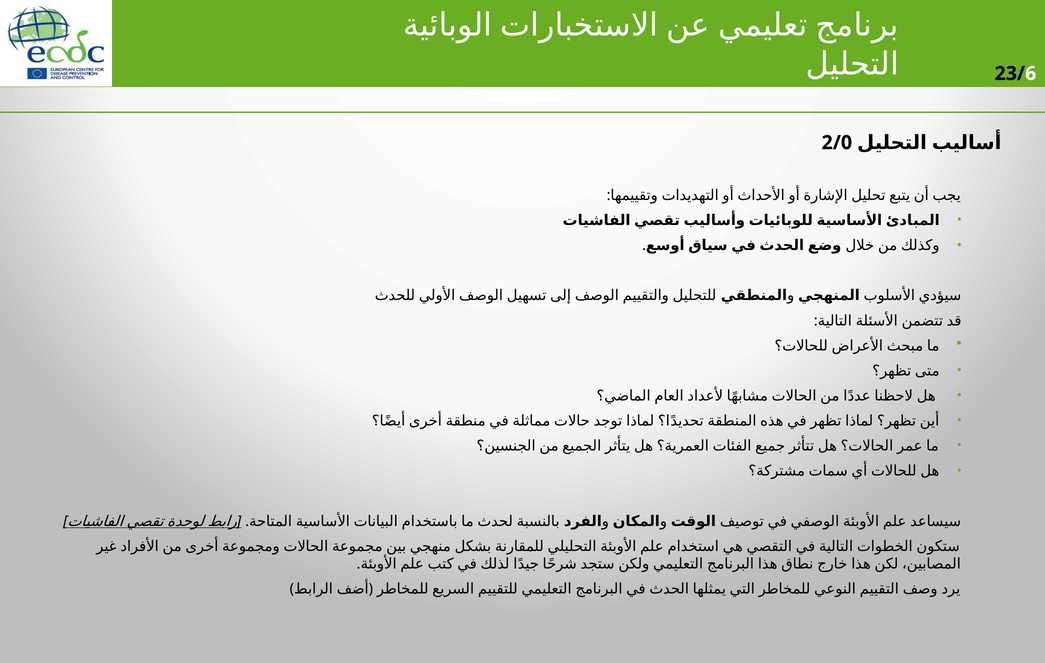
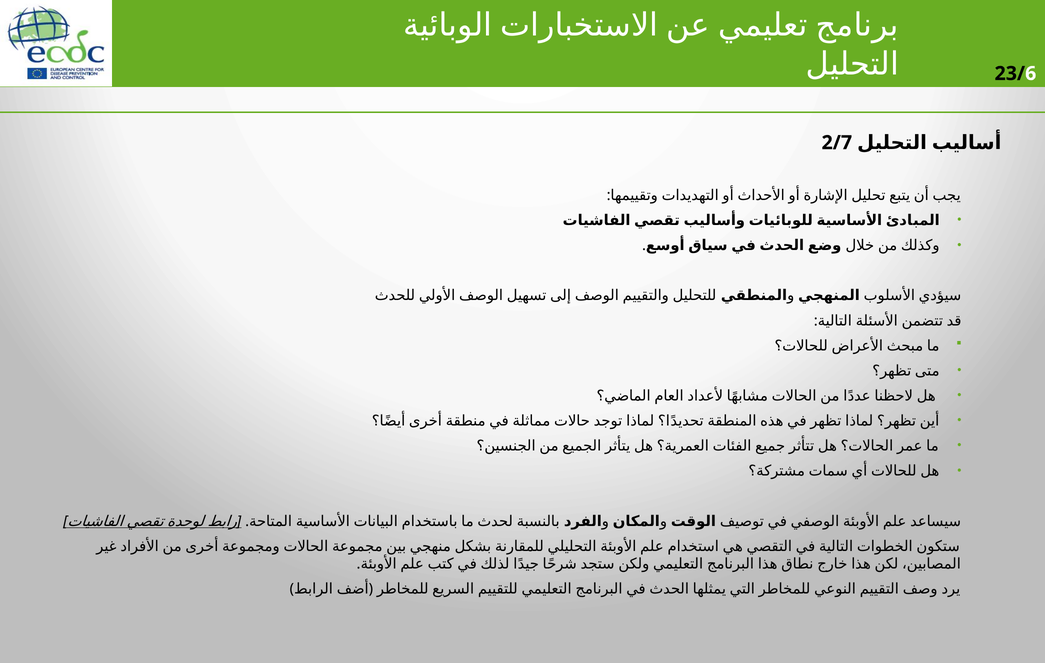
2/0: 2/0 -> 2/7
